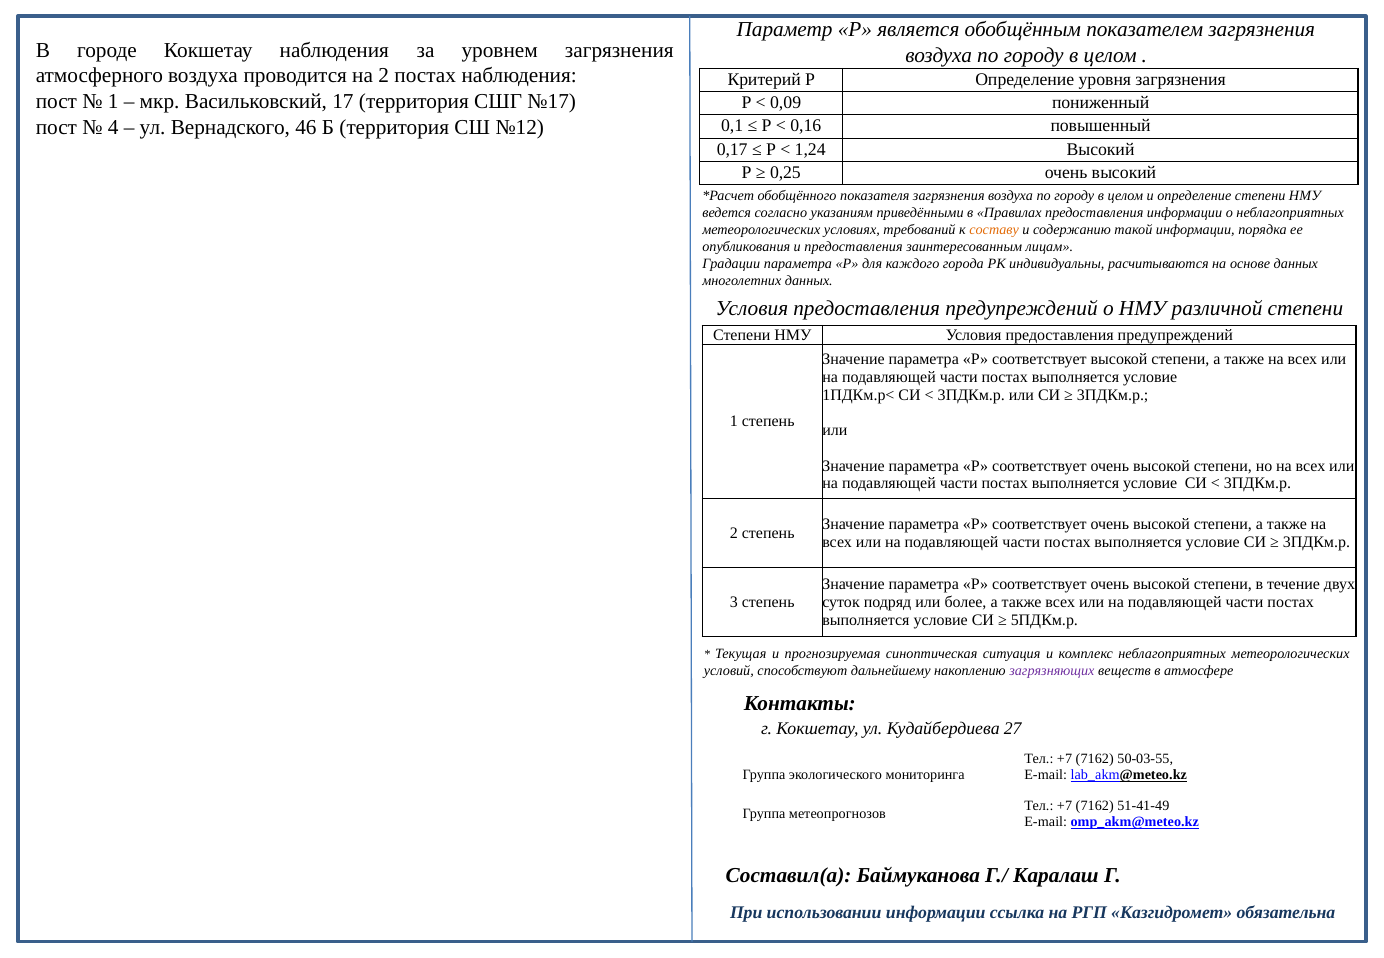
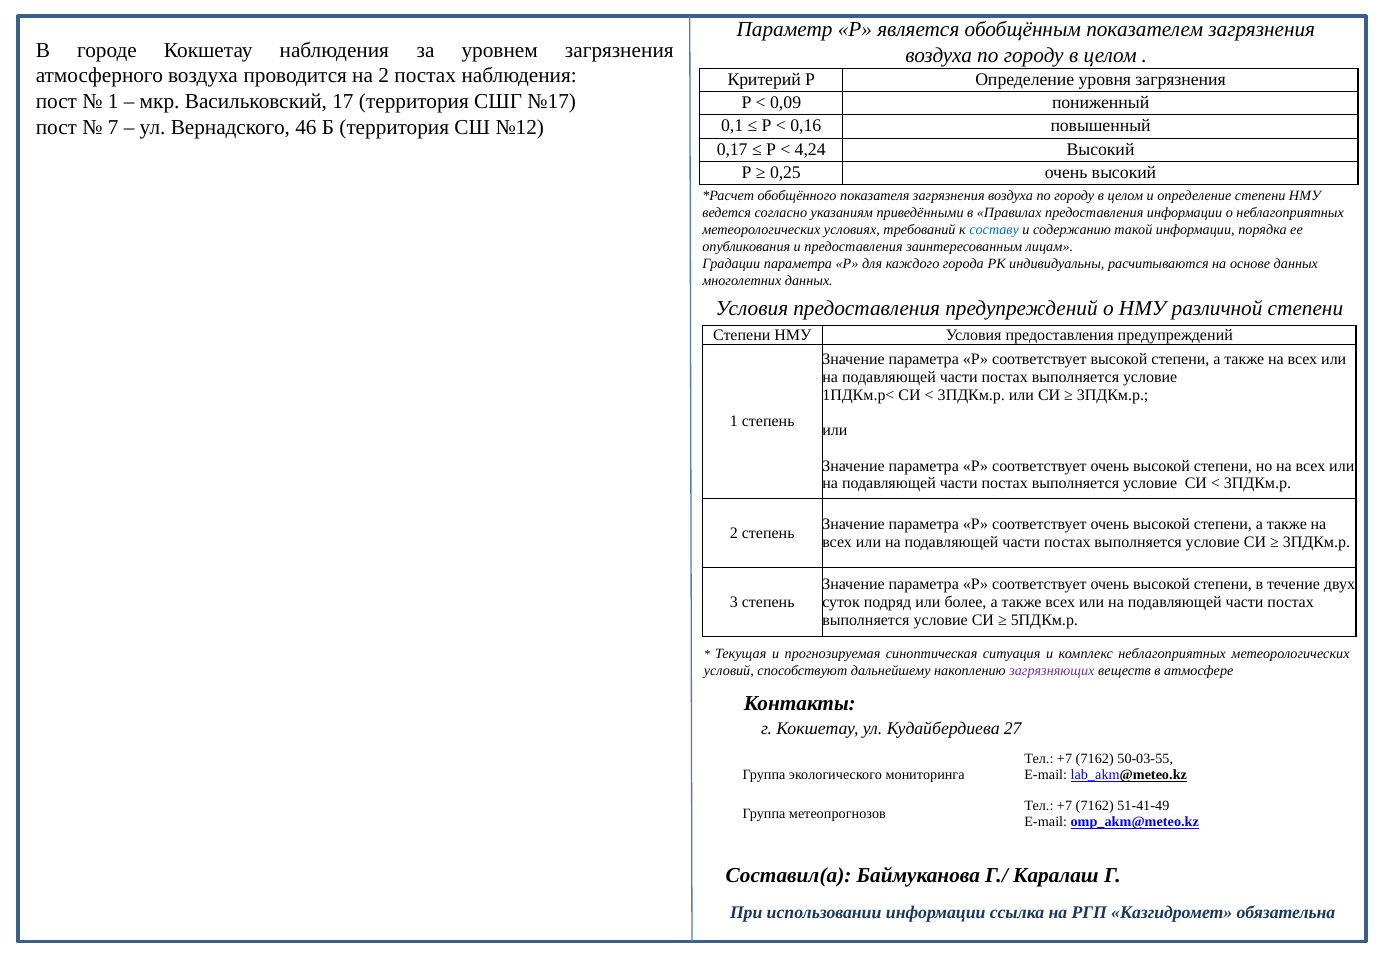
4: 4 -> 7
1,24: 1,24 -> 4,24
составу colour: orange -> blue
